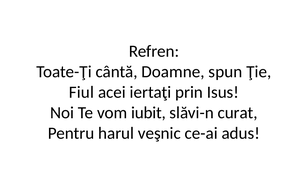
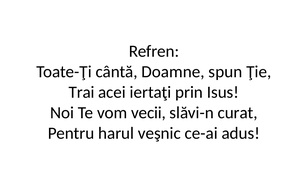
Fiul: Fiul -> Trai
iubit: iubit -> vecii
